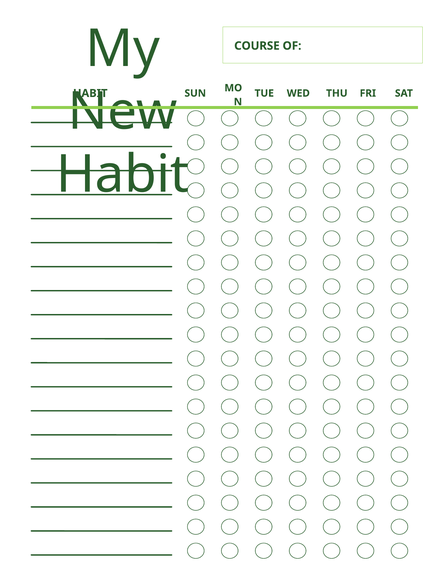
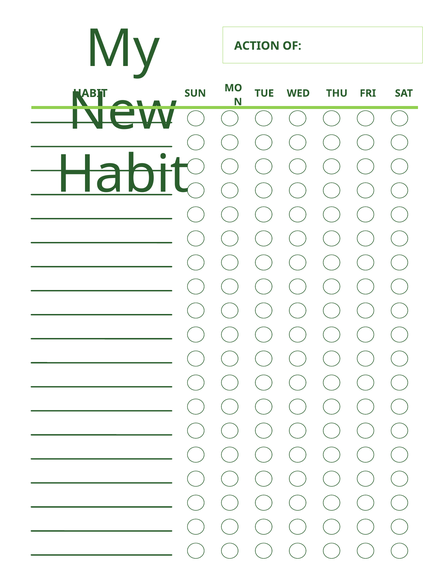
COURSE: COURSE -> ACTION
